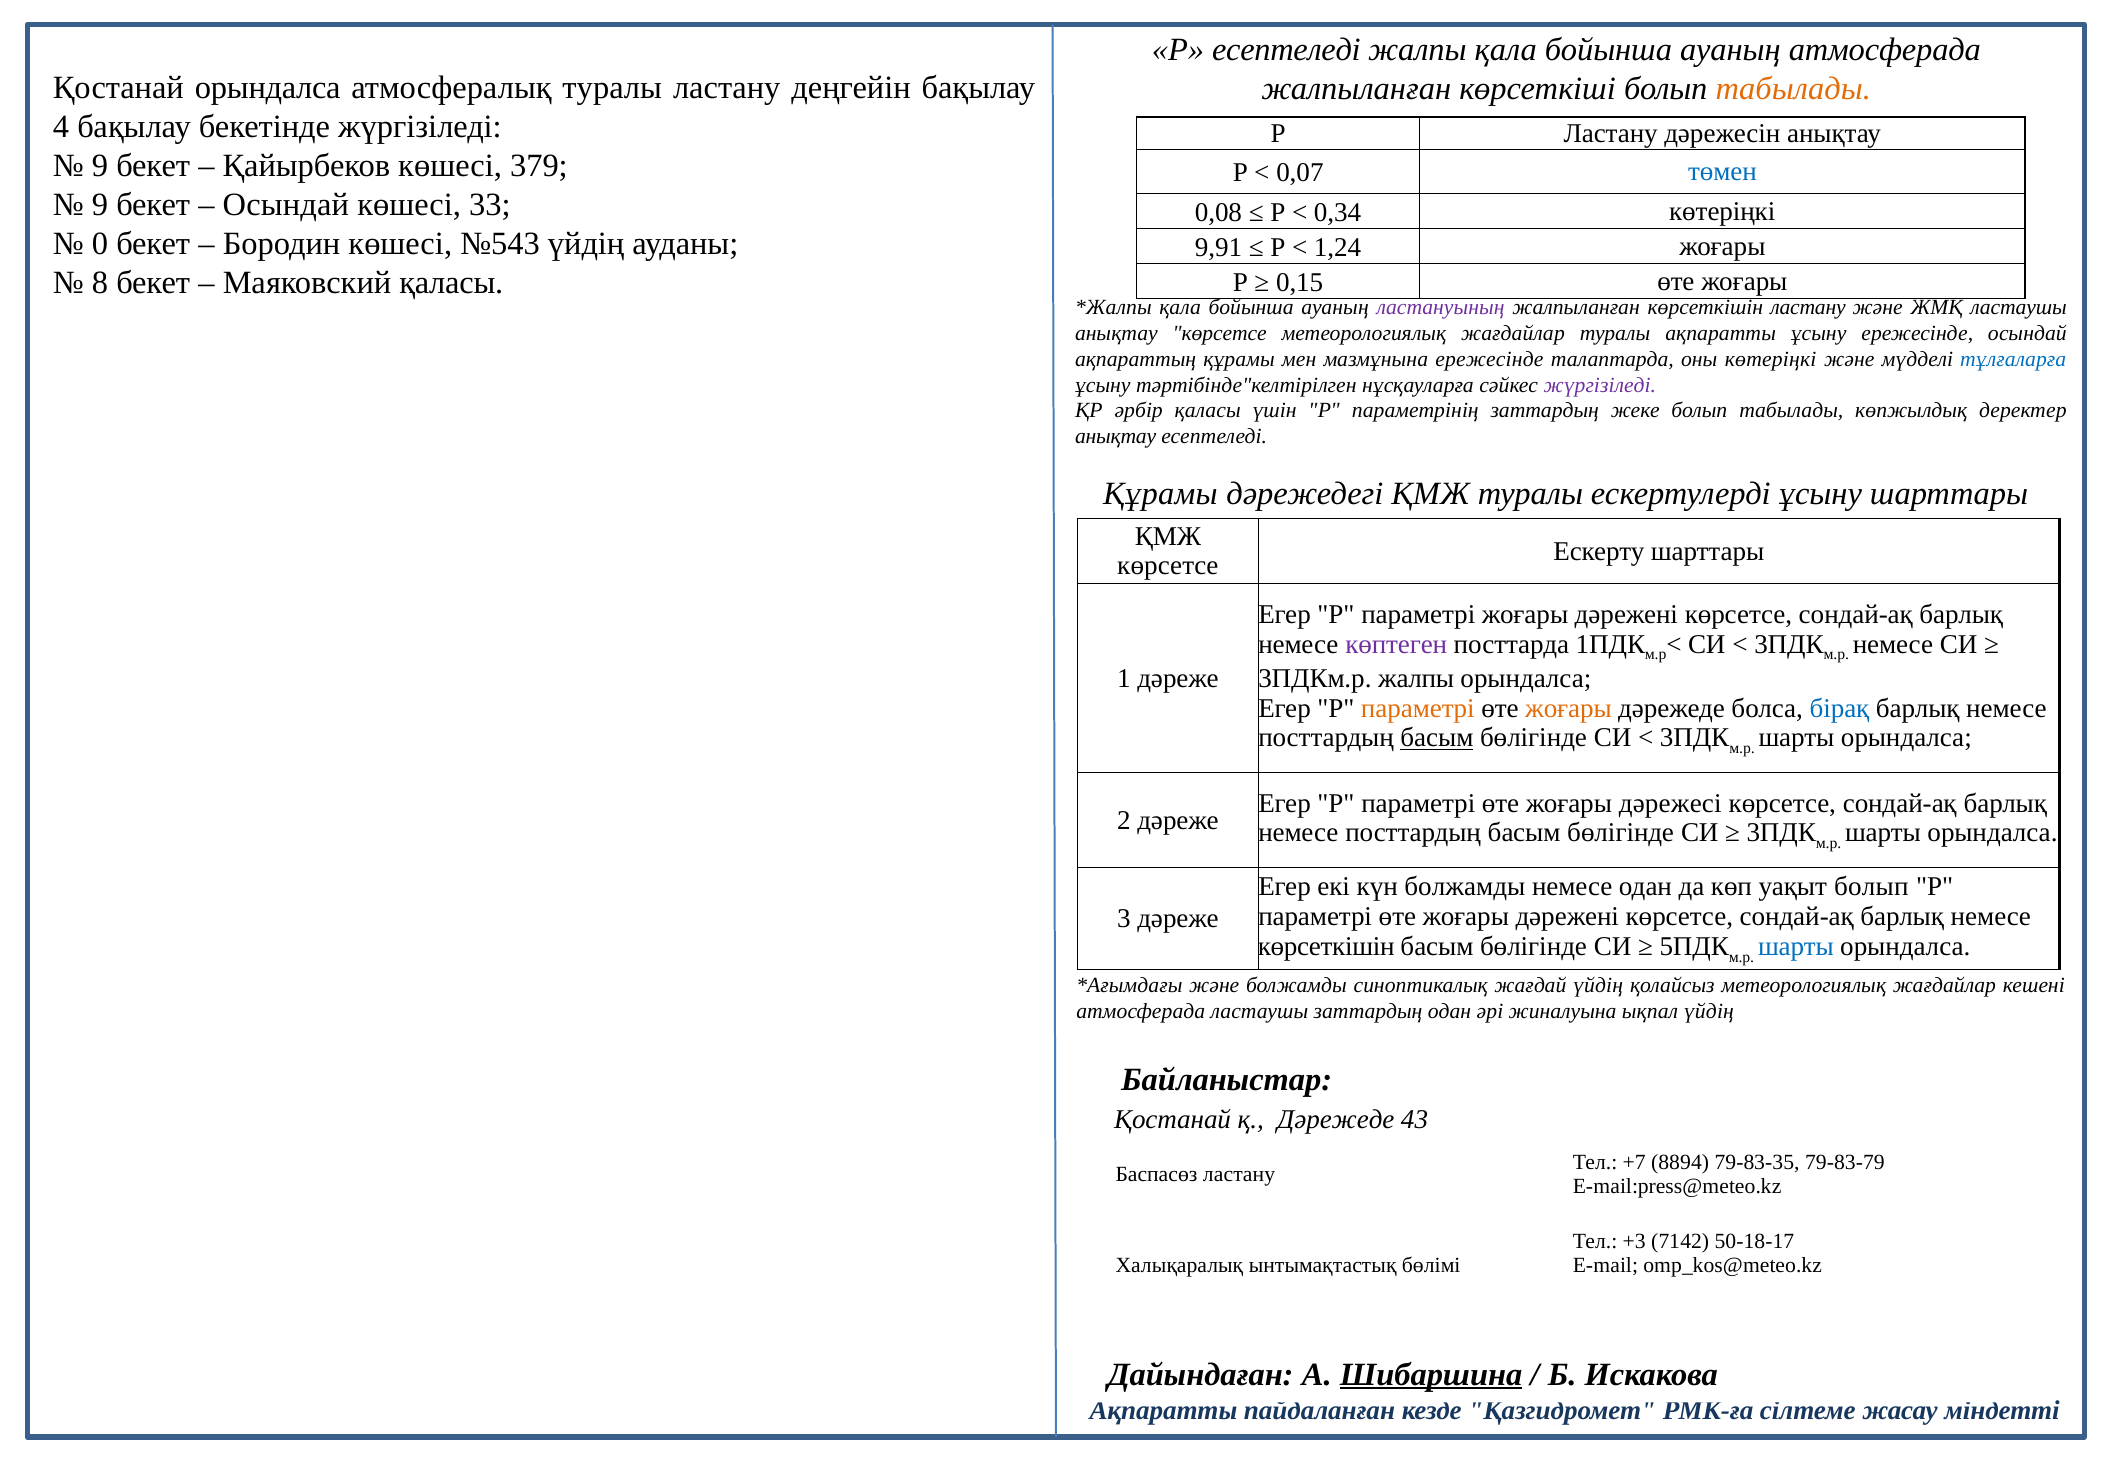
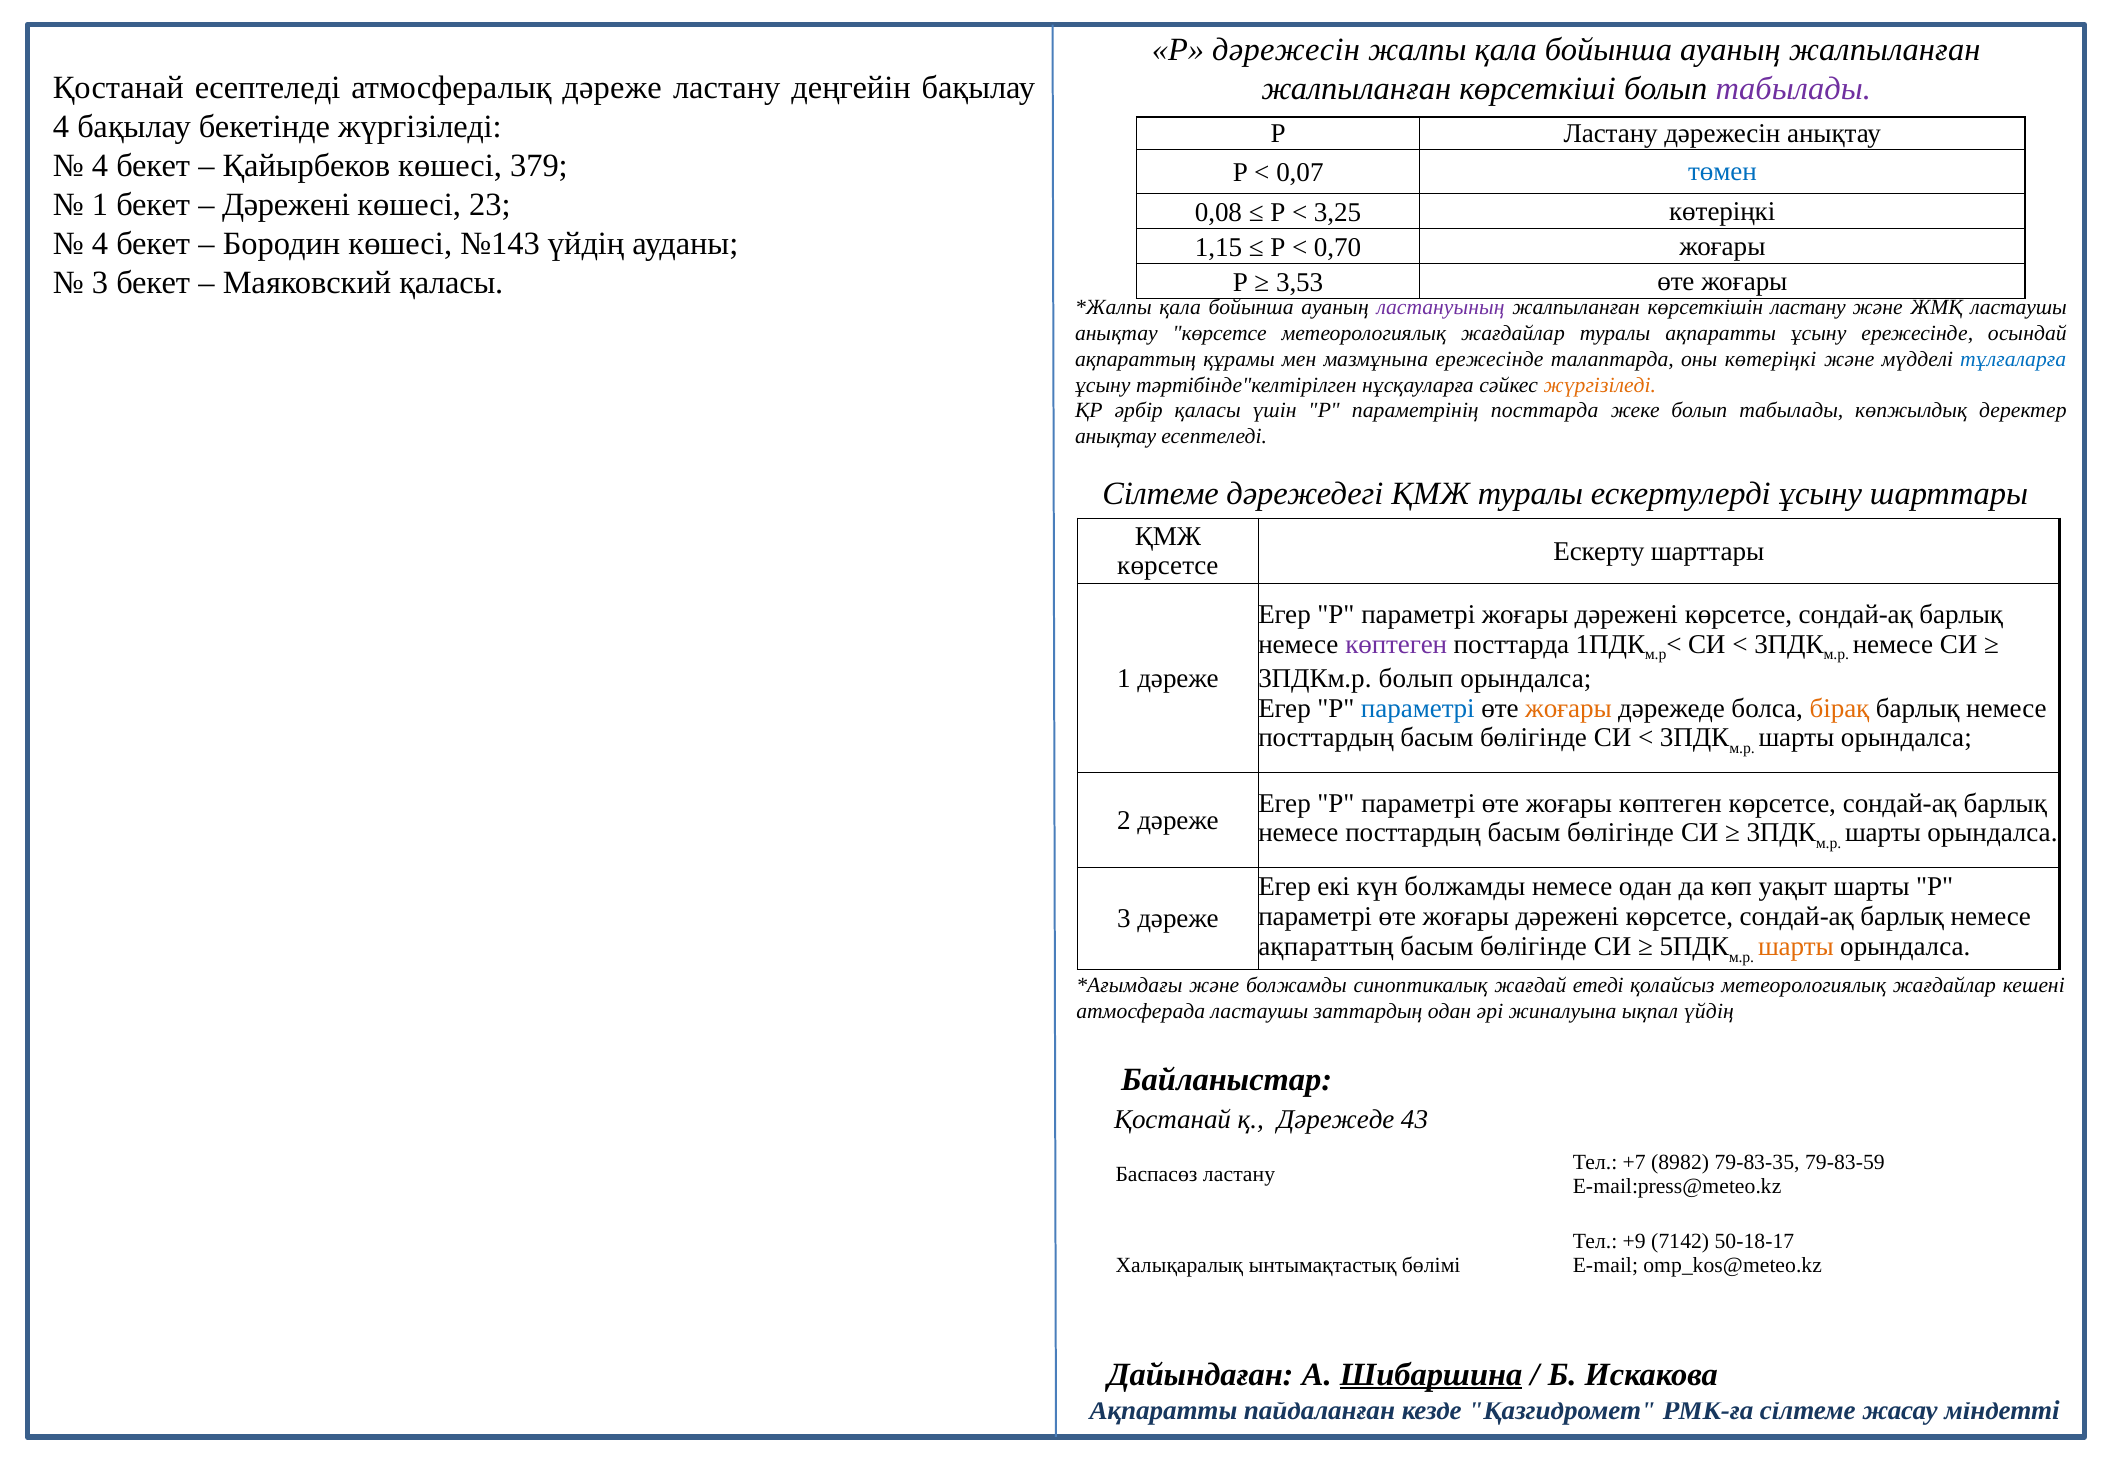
Р есептеледі: есептеледі -> дәрежесін
ауаның атмосферада: атмосферада -> жалпыланған
Қостанай орындалса: орындалса -> есептеледі
атмосфералық туралы: туралы -> дәреже
табылады at (1793, 89) colour: orange -> purple
9 at (100, 166): 9 -> 4
9 at (100, 205): 9 -> 1
Осындай at (286, 205): Осындай -> Дәрежені
33: 33 -> 23
0,34: 0,34 -> 3,25
0 at (100, 244): 0 -> 4
№543: №543 -> №143
9,91: 9,91 -> 1,15
1,24: 1,24 -> 0,70
8 at (100, 283): 8 -> 3
0,15: 0,15 -> 3,53
жүргізіледі at (1600, 385) colour: purple -> orange
параметрінің заттардың: заттардың -> посттарда
Құрамы at (1160, 494): Құрамы -> Сілтеме
3ПДКм.р жалпы: жалпы -> болып
параметрі at (1418, 708) colour: orange -> blue
бірақ colour: blue -> orange
басым at (1437, 738) underline: present -> none
жоғары дәрежесі: дәрежесі -> көптеген
уақыт болып: болып -> шарты
көрсеткішін at (1326, 946): көрсеткішін -> ақпараттың
шарты at (1796, 946) colour: blue -> orange
жағдай үйдің: үйдің -> етеді
8894: 8894 -> 8982
79-83-79: 79-83-79 -> 79-83-59
+3: +3 -> +9
